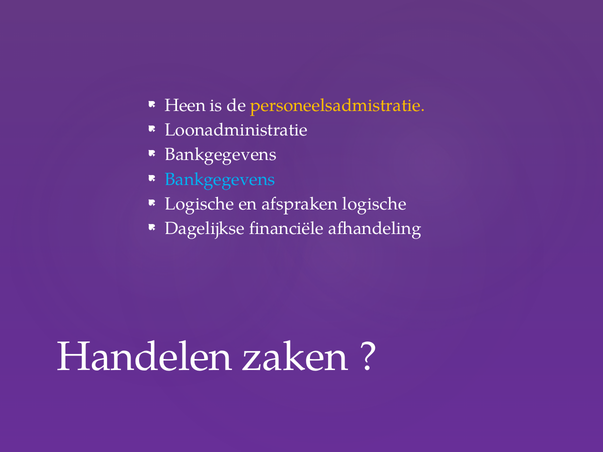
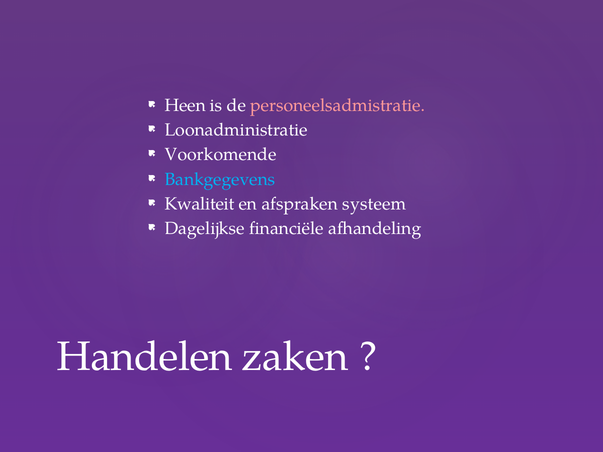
personeelsadmistratie colour: yellow -> pink
Bankgegevens at (221, 155): Bankgegevens -> Voorkomende
Logische at (199, 204): Logische -> Kwaliteit
afspraken logische: logische -> systeem
